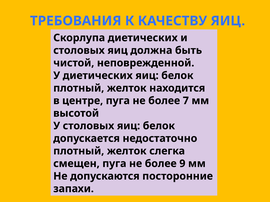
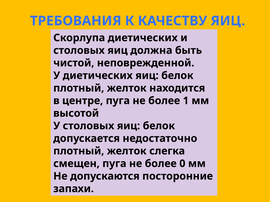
7: 7 -> 1
9: 9 -> 0
